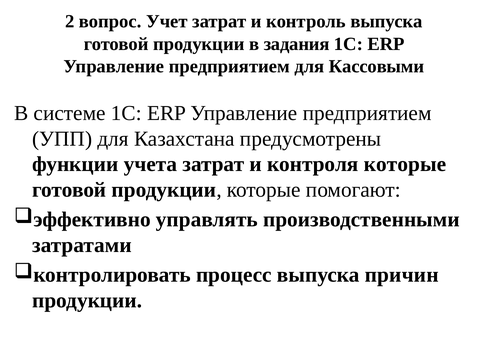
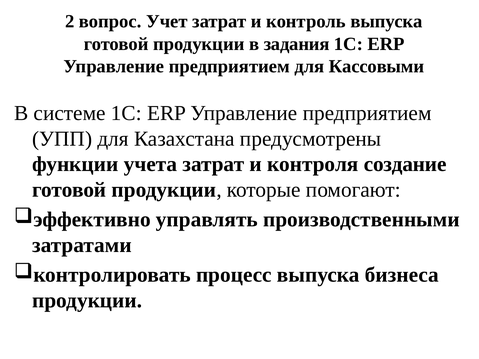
контроля которые: которые -> создание
причин: причин -> бизнеса
